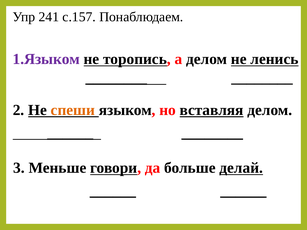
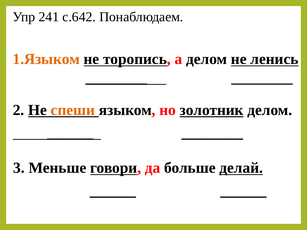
с.157: с.157 -> с.642
1.Языком colour: purple -> orange
вставляя: вставляя -> золотник
